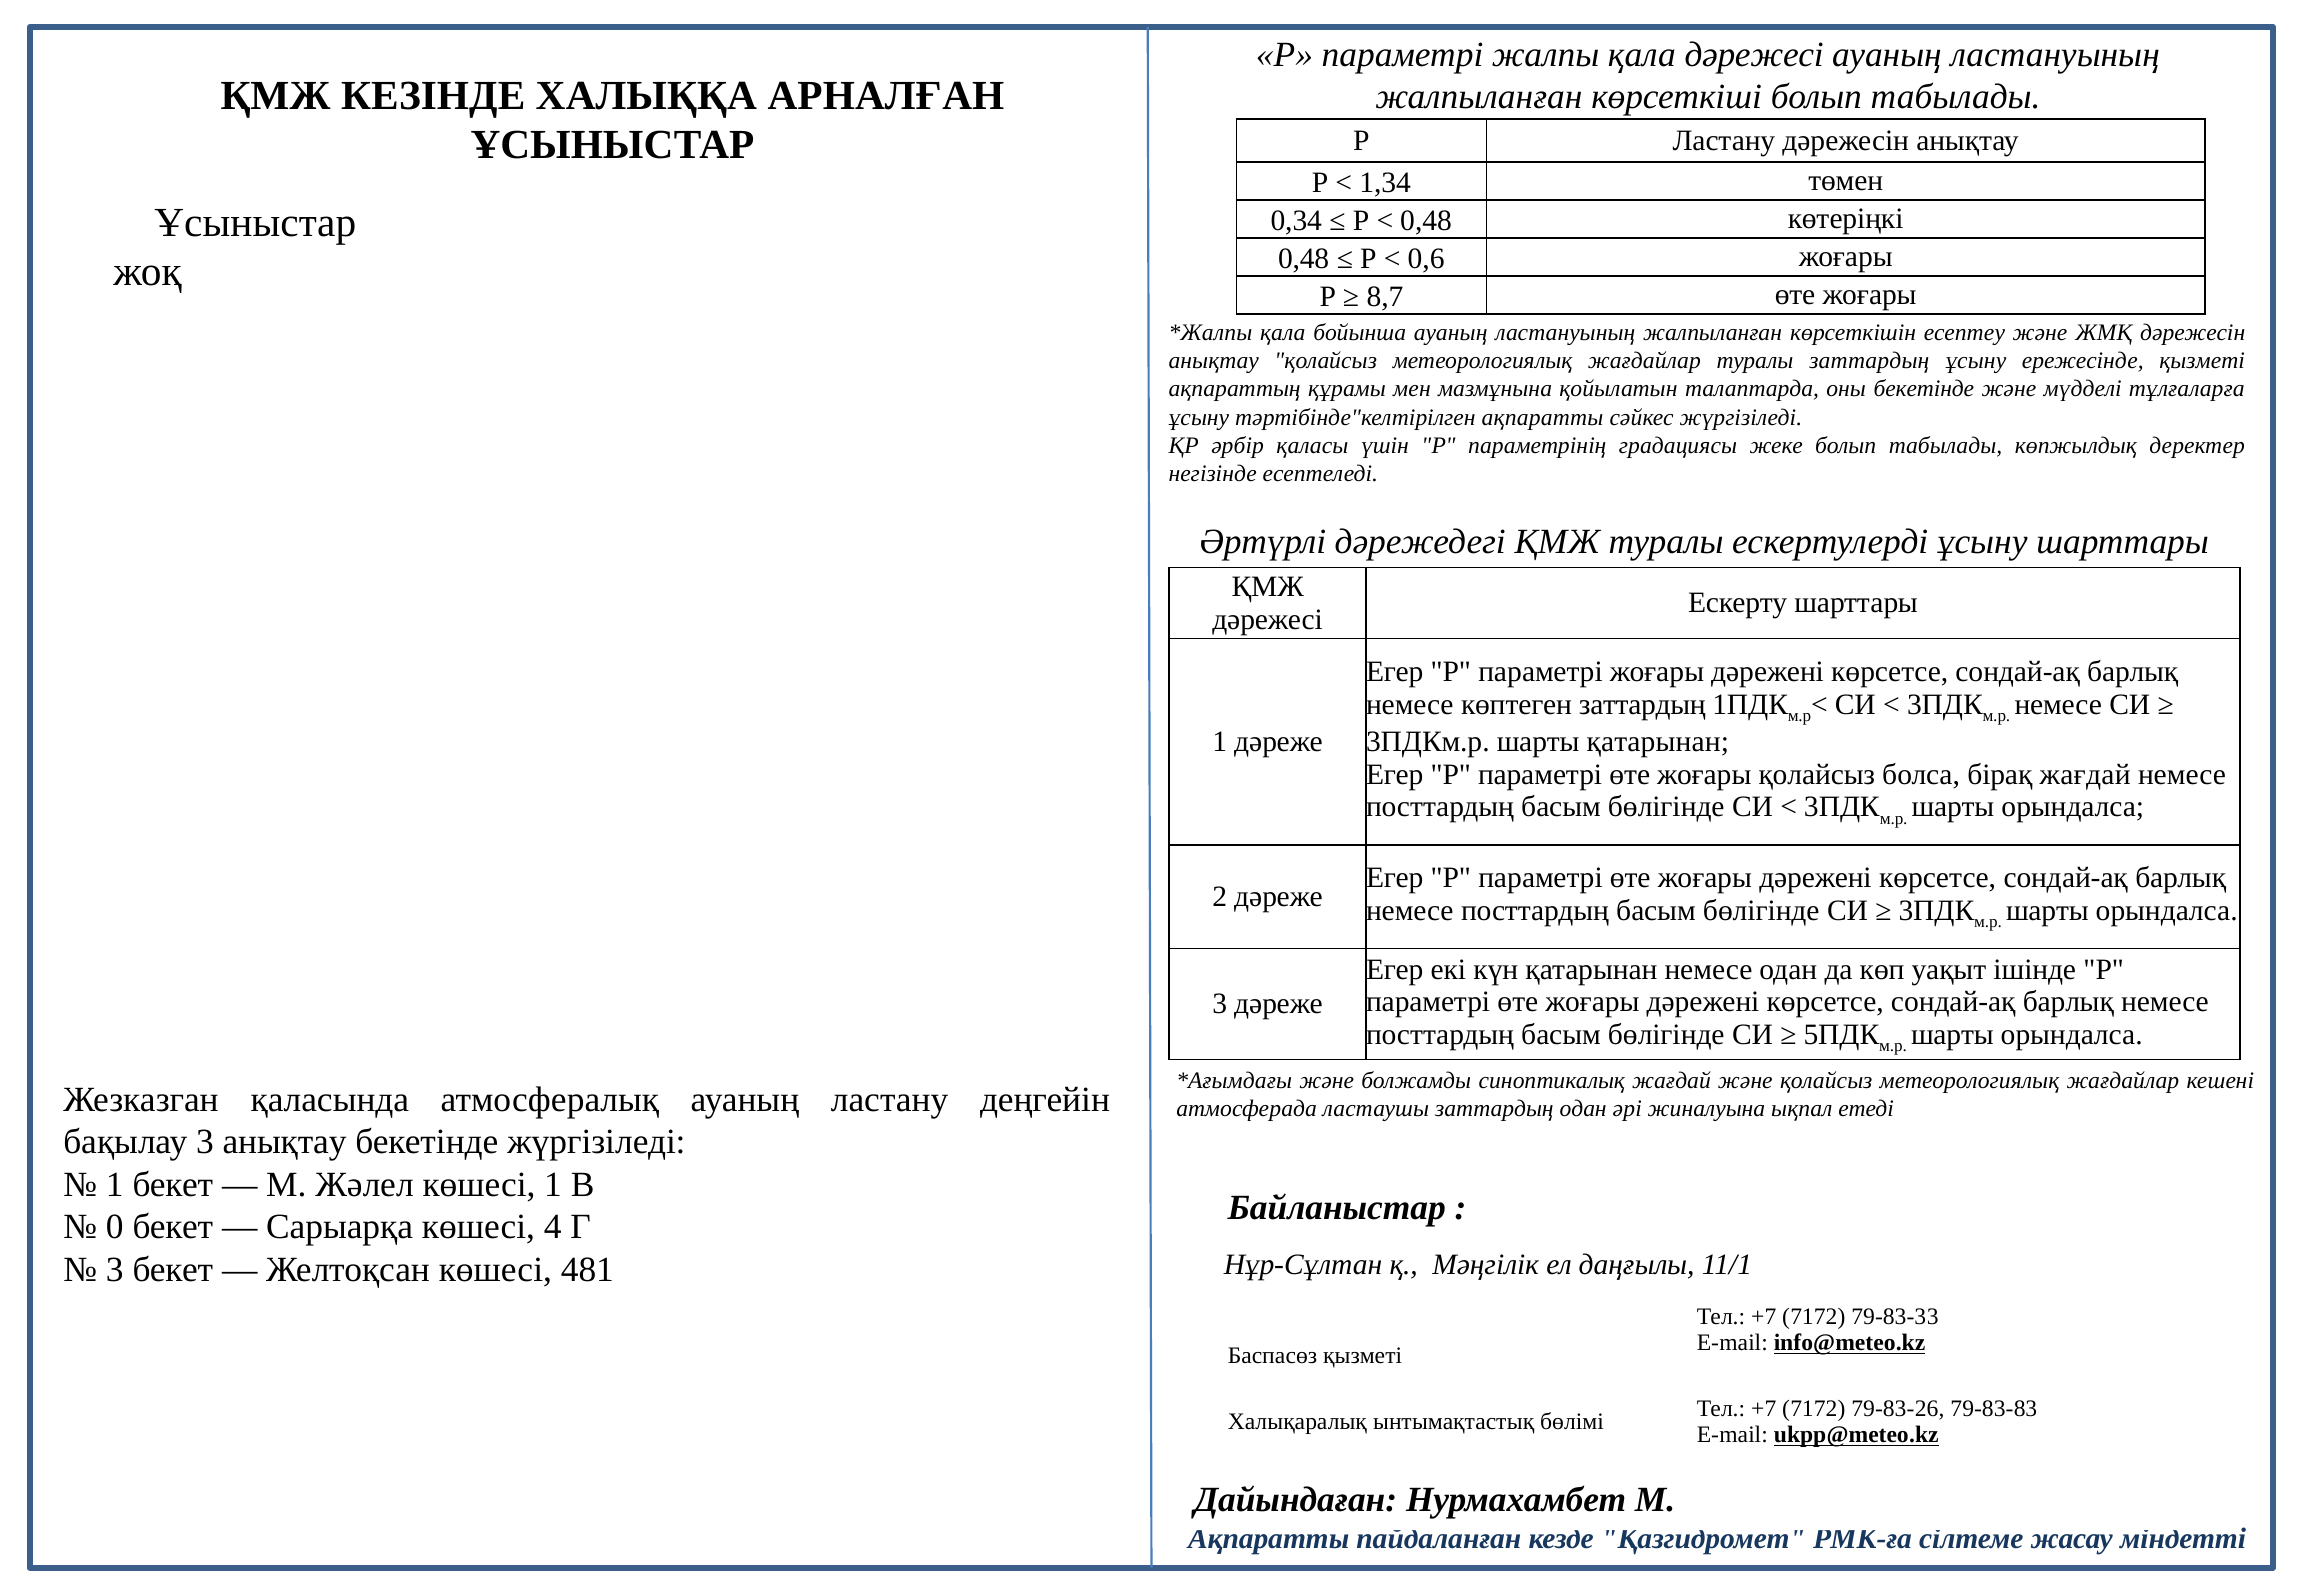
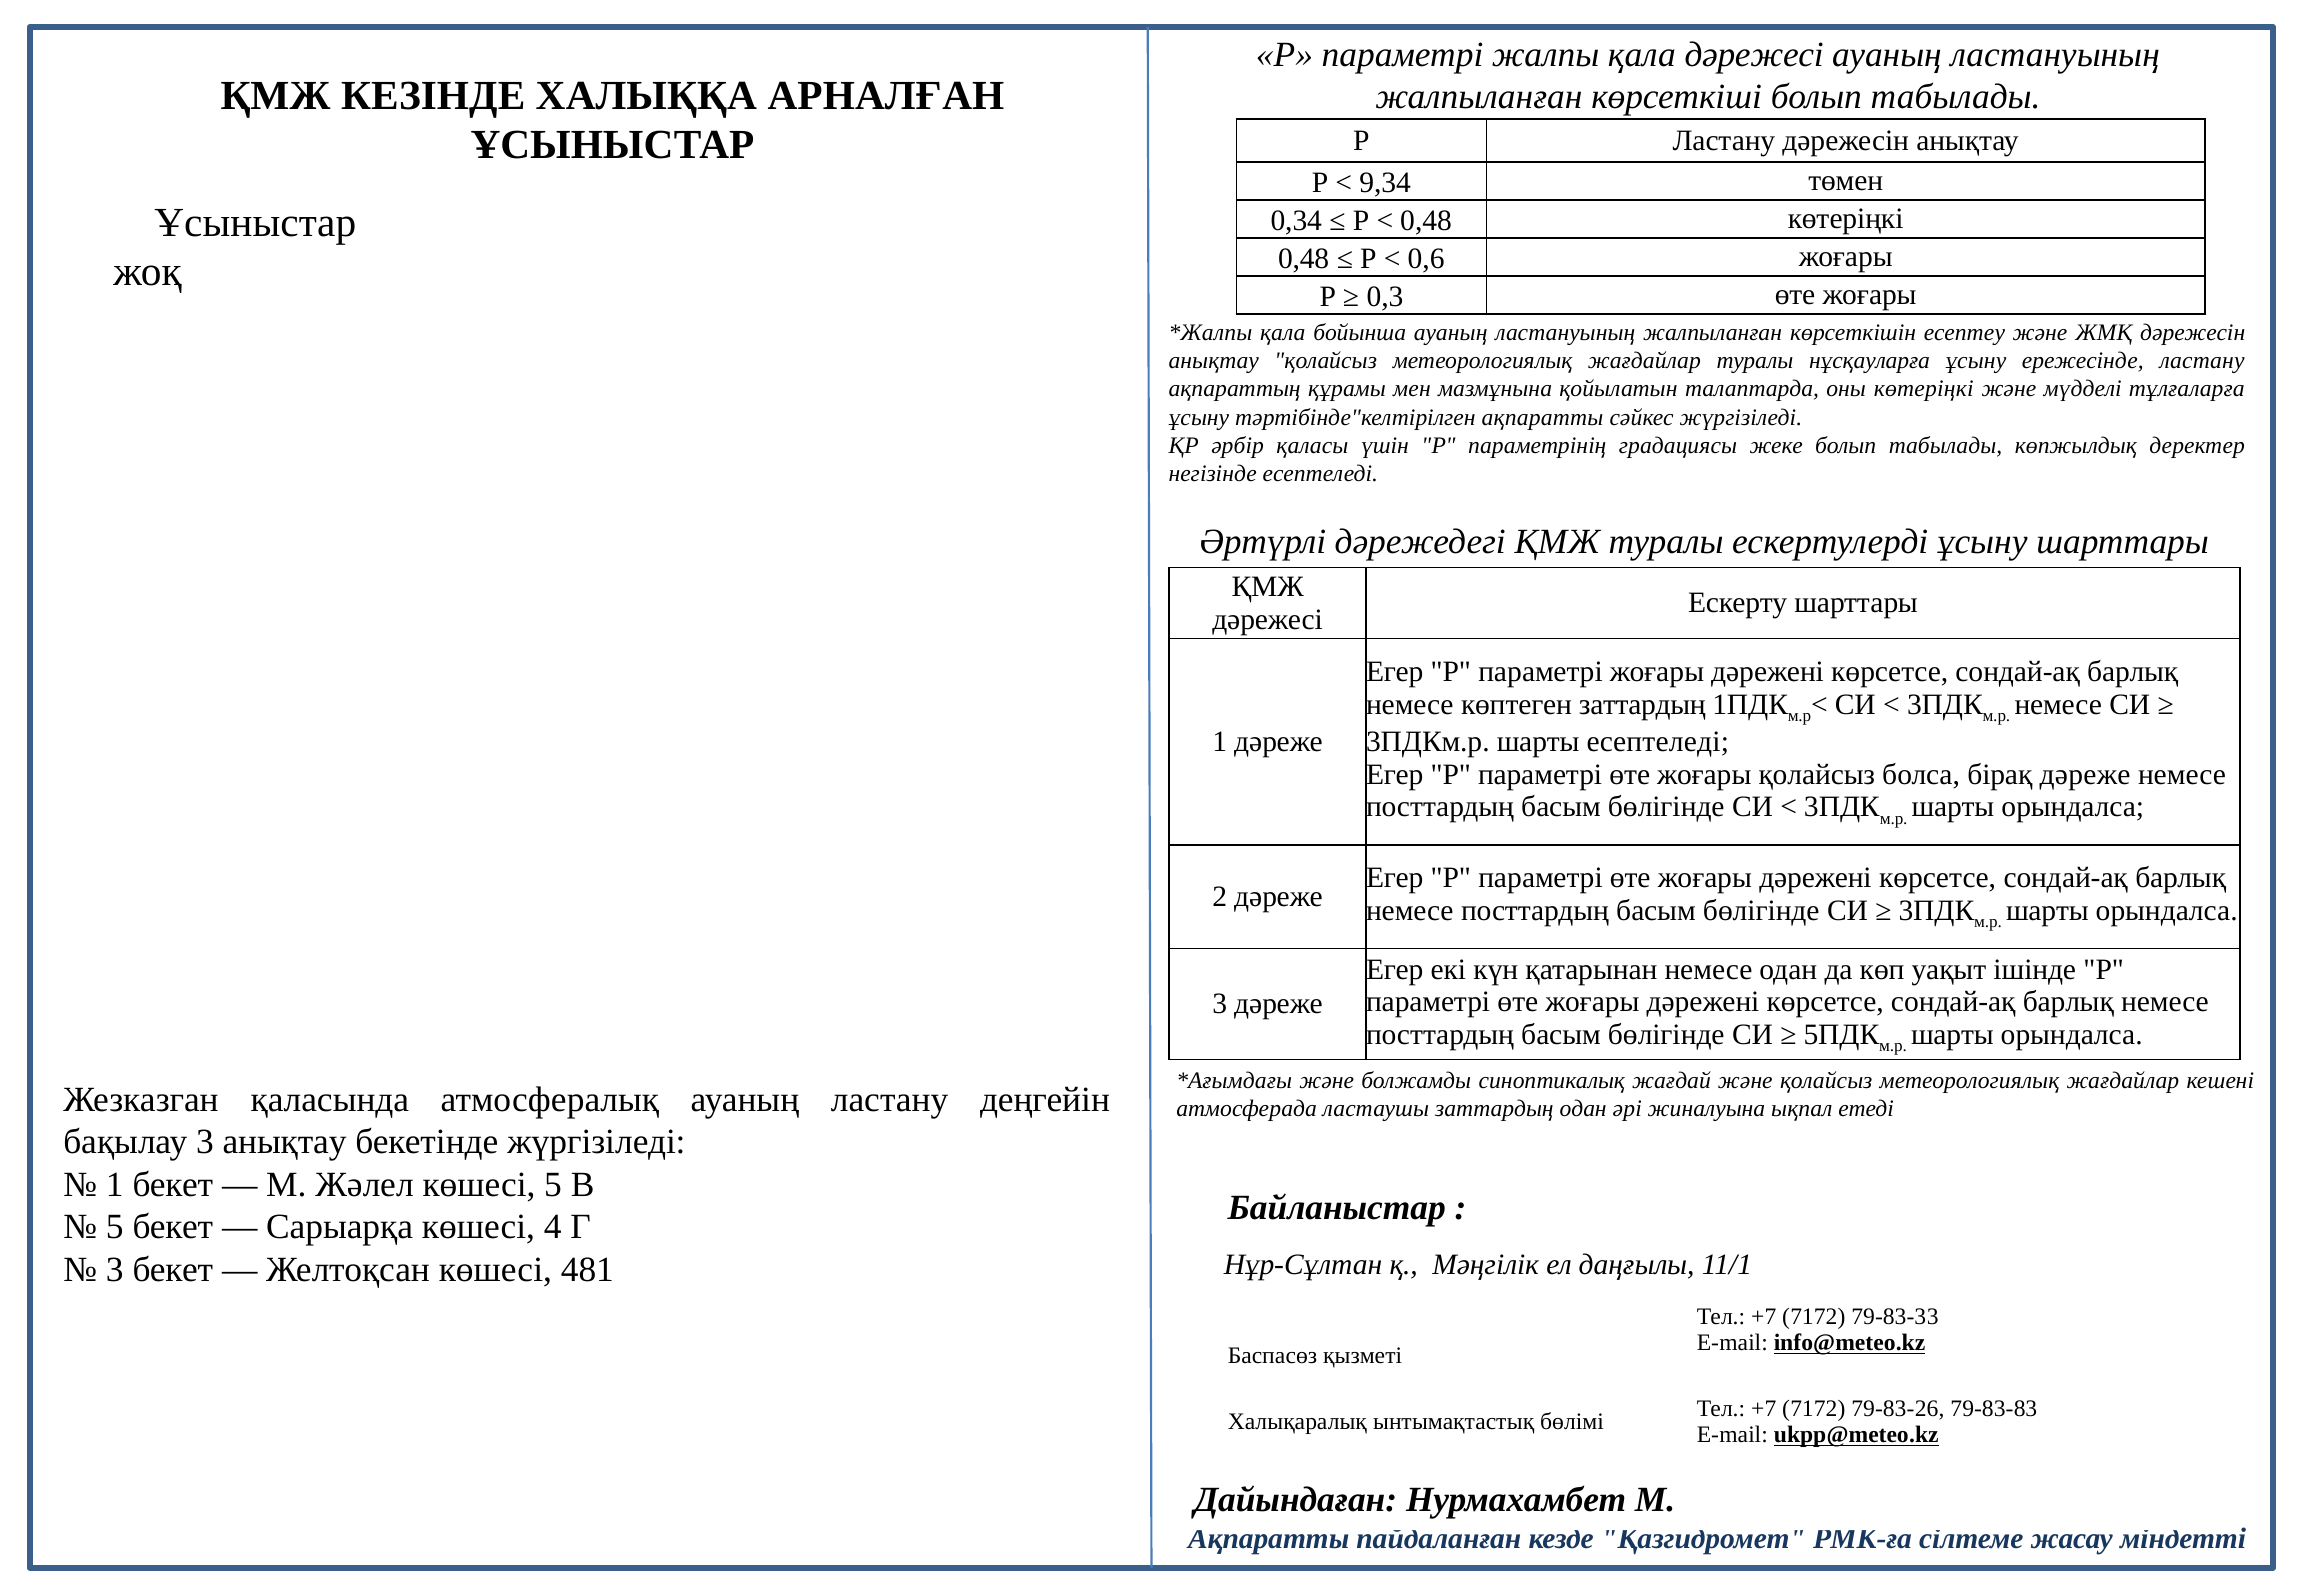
1,34: 1,34 -> 9,34
8,7: 8,7 -> 0,3
туралы заттардың: заттардың -> нұсқауларға
ережесінде қызметі: қызметі -> ластану
оны бекетінде: бекетінде -> көтеріңкі
шарты қатарынан: қатарынан -> есептеледі
бірақ жағдай: жағдай -> дәреже
көшесі 1: 1 -> 5
0 at (115, 1227): 0 -> 5
